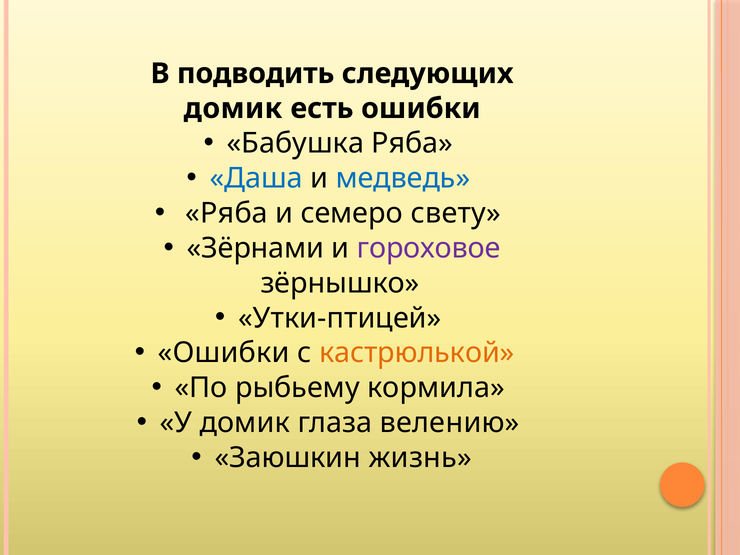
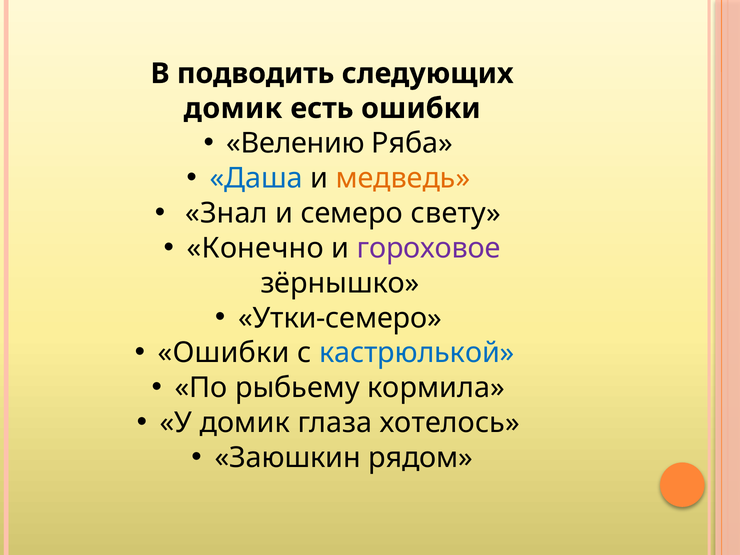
Бабушка: Бабушка -> Велению
медведь colour: blue -> orange
Ряба at (227, 213): Ряба -> Знал
Зёрнами: Зёрнами -> Конечно
Утки-птицей: Утки-птицей -> Утки-семеро
кастрюлькой colour: orange -> blue
велению: велению -> хотелось
жизнь: жизнь -> рядом
